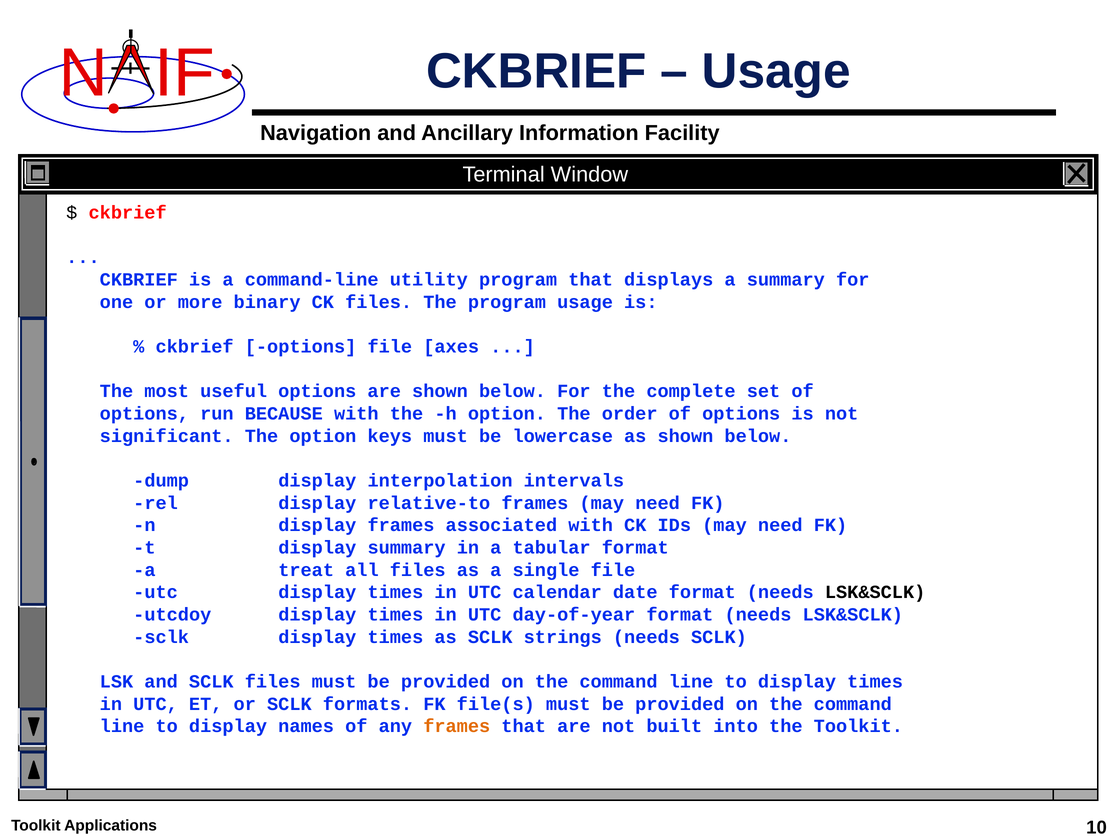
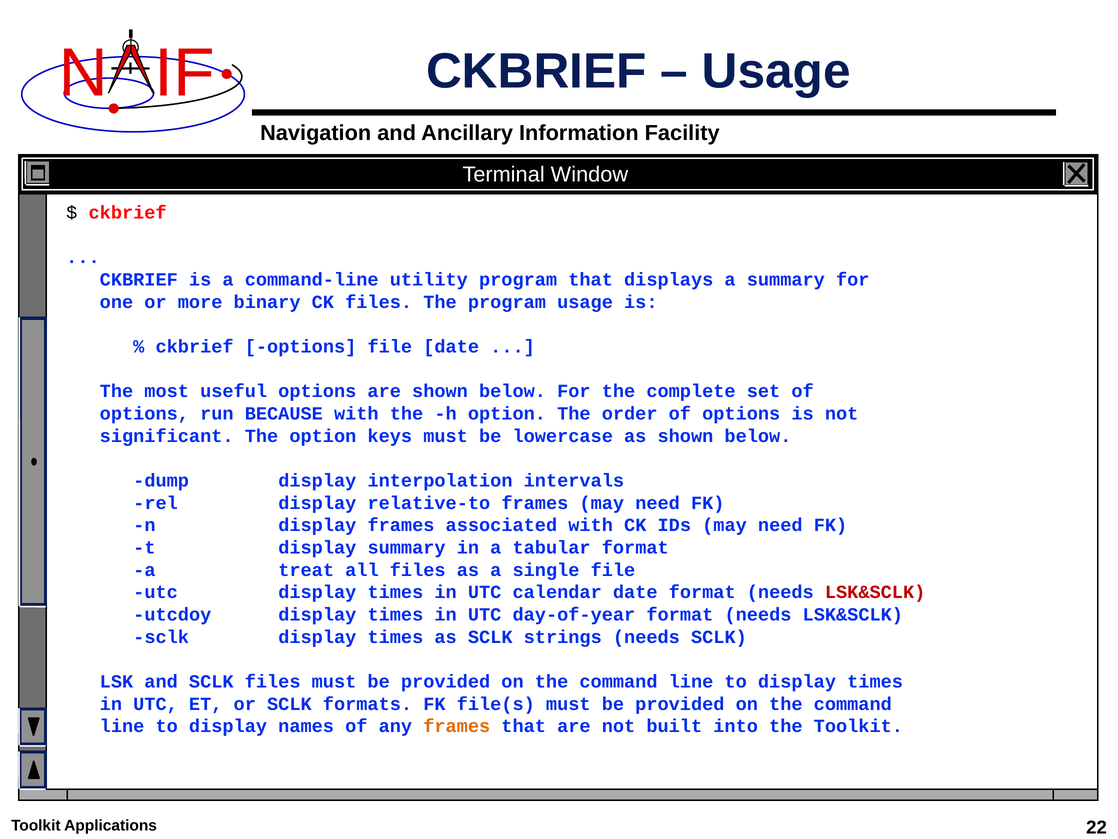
file axes: axes -> date
LSK&SCLK at (875, 592) colour: black -> red
10: 10 -> 22
